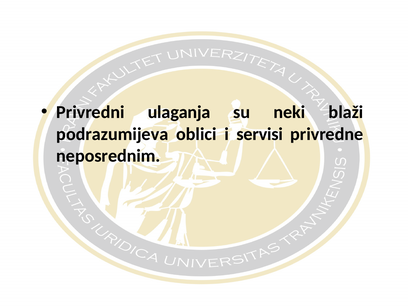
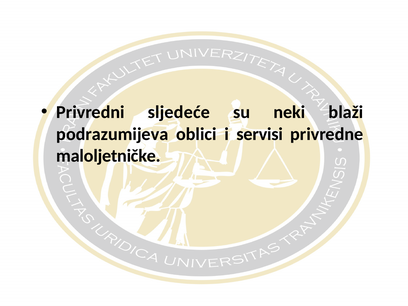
ulaganja: ulaganja -> sljedeće
neposrednim: neposrednim -> maloljetničke
